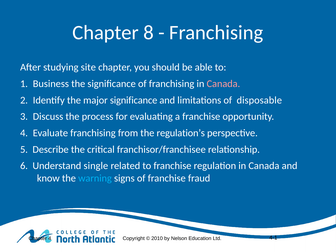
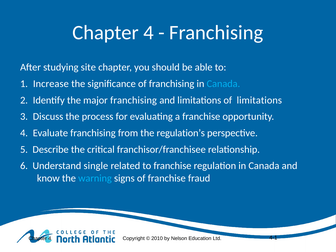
8 at (148, 33): 8 -> 4
Business: Business -> Increase
Canada at (223, 84) colour: pink -> light blue
major significance: significance -> franchising
of disposable: disposable -> limitations
